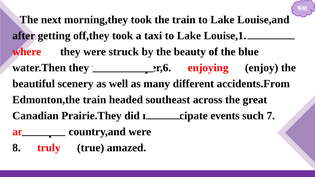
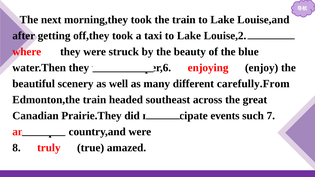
Louise,1: Louise,1 -> Louise,2
accidents.From: accidents.From -> carefully.From
